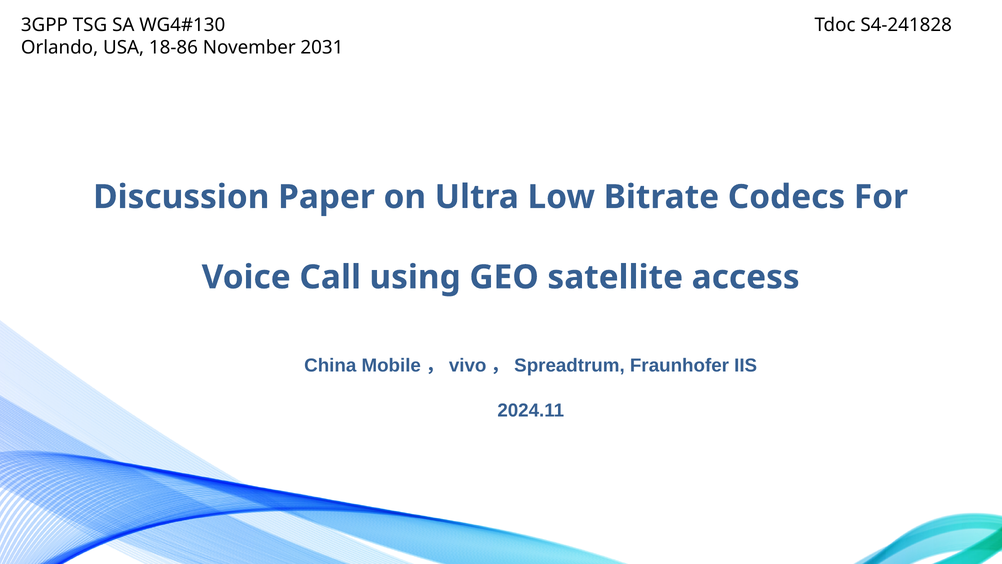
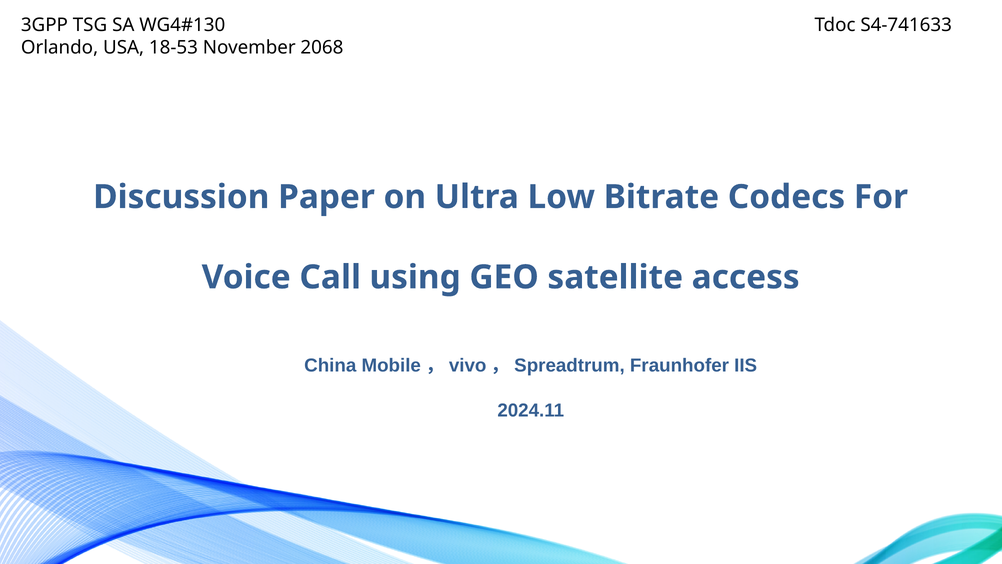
S4-241828: S4-241828 -> S4-741633
18-86: 18-86 -> 18-53
2031: 2031 -> 2068
